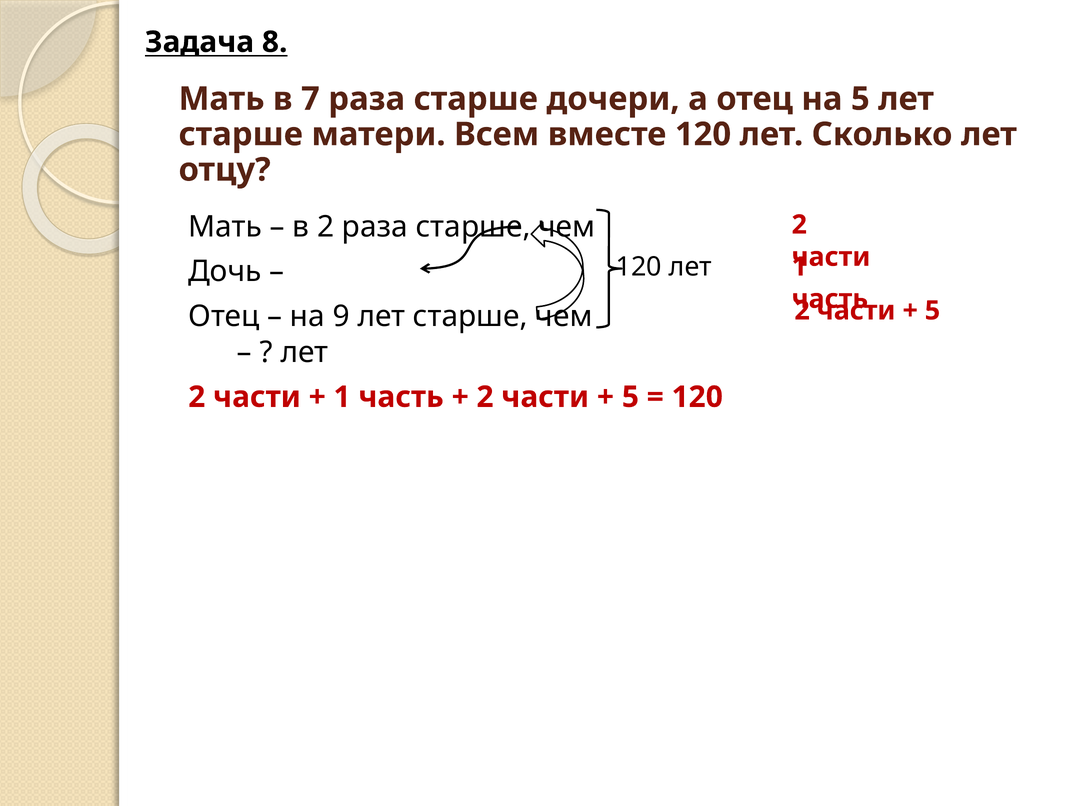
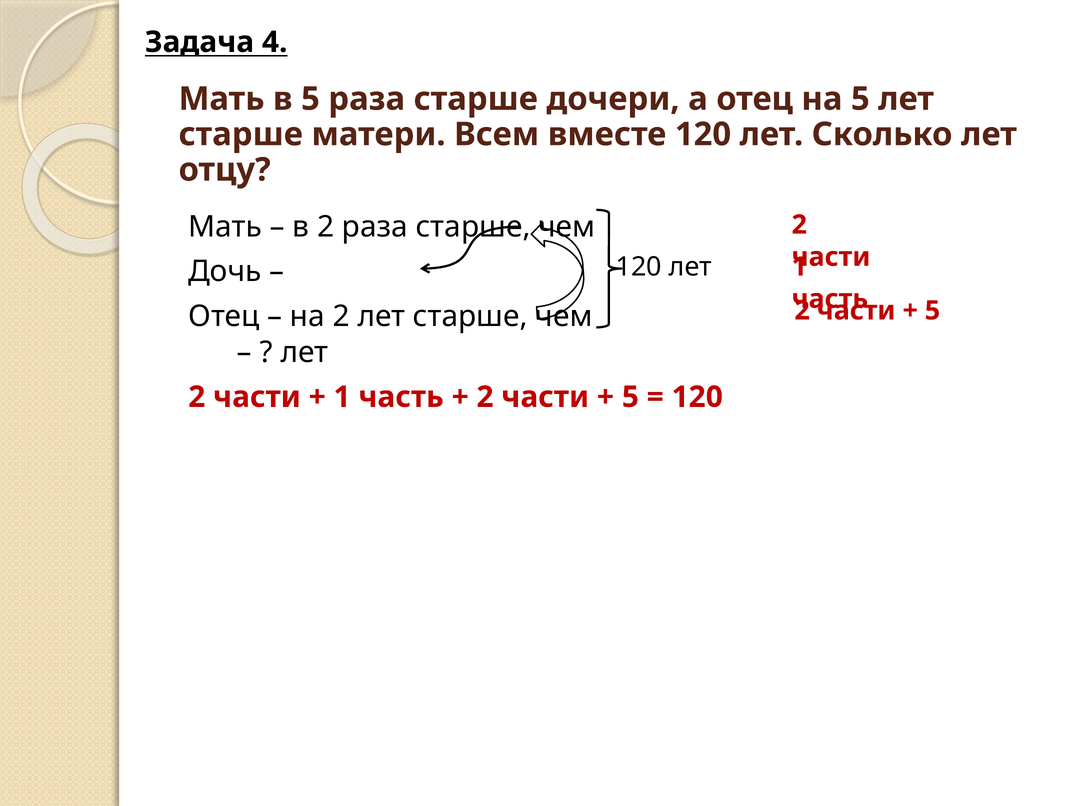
8: 8 -> 4
в 7: 7 -> 5
на 9: 9 -> 2
